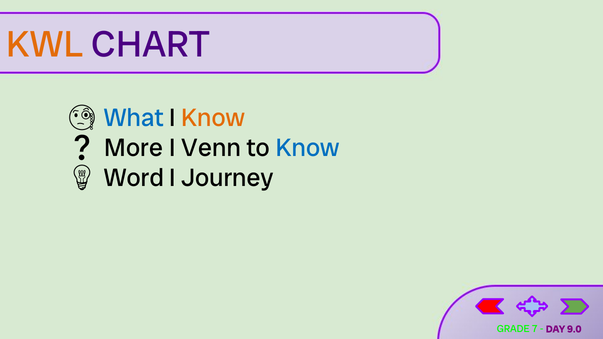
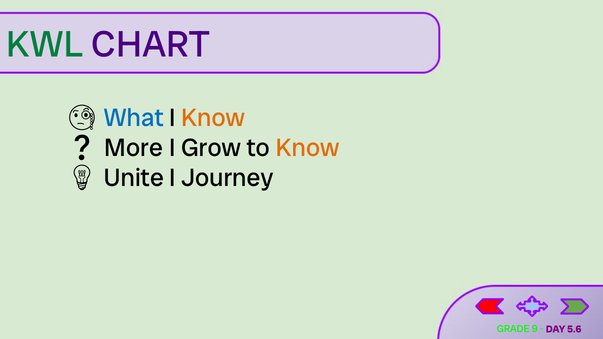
KWL colour: orange -> green
Venn: Venn -> Grow
Know at (307, 148) colour: blue -> orange
Word: Word -> Unite
7: 7 -> 9
9.0: 9.0 -> 5.6
